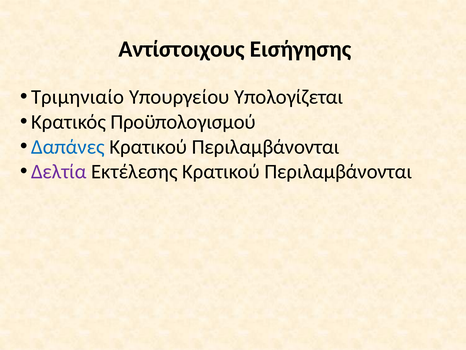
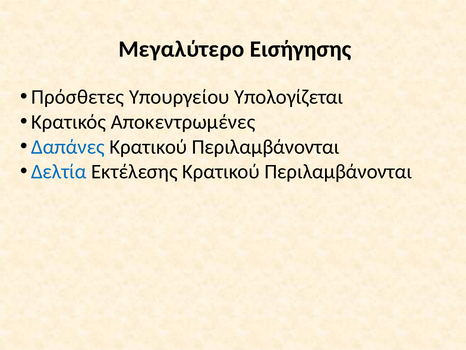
Αντίστοιχους: Αντίστοιχους -> Μεγαλύτερο
Τριμηνιαίο: Τριμηνιαίο -> Πρόσθετες
Προϋπολογισμού: Προϋπολογισμού -> Αποκεντρωμένες
Δελτία colour: purple -> blue
